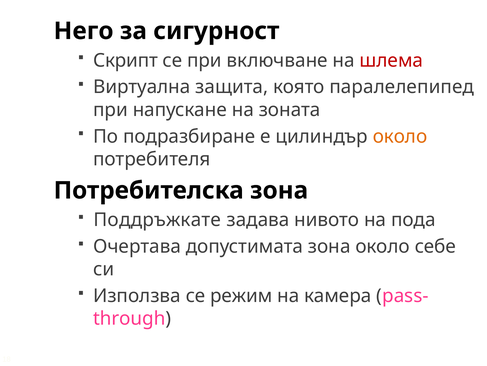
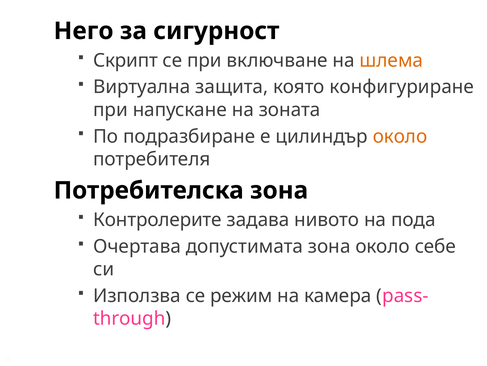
шлема colour: red -> orange
паралелепипед: паралелепипед -> конфигуриране
Поддръжкате: Поддръжкате -> Контролерите
